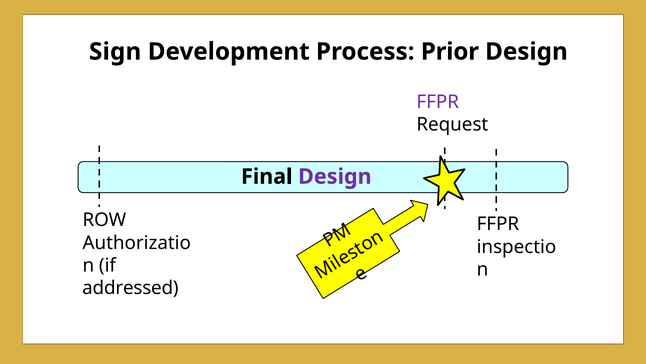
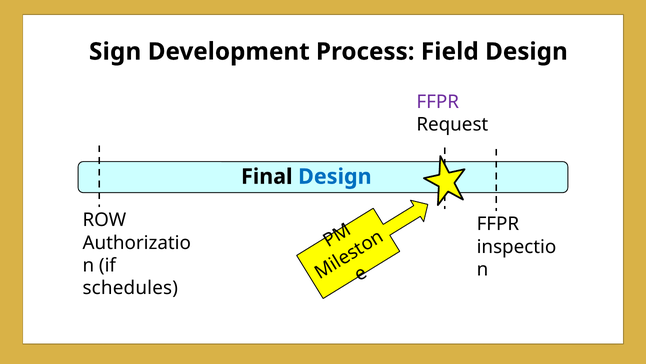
Prior: Prior -> Field
Design at (335, 176) colour: purple -> blue
addressed: addressed -> schedules
